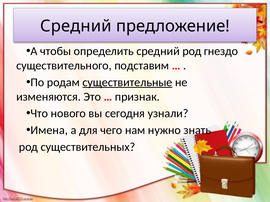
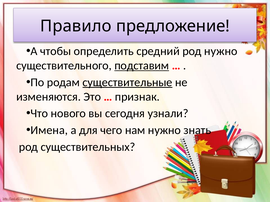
Средний at (76, 26): Средний -> Правило
род гнездо: гнездо -> нужно
подставим underline: none -> present
